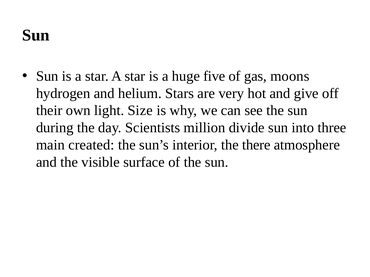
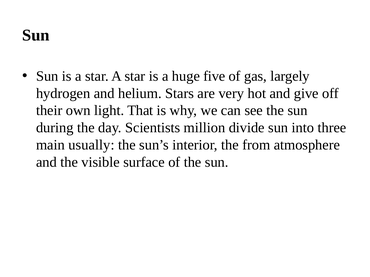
moons: moons -> largely
Size: Size -> That
created: created -> usually
there: there -> from
